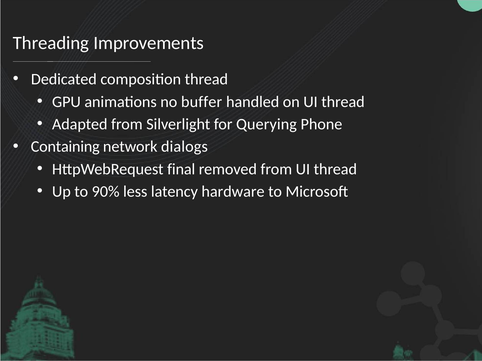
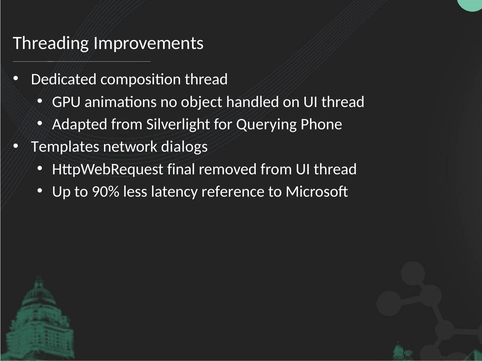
buffer: buffer -> object
Containing: Containing -> Templates
hardware: hardware -> reference
